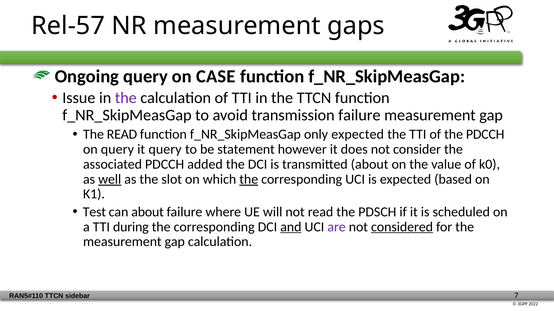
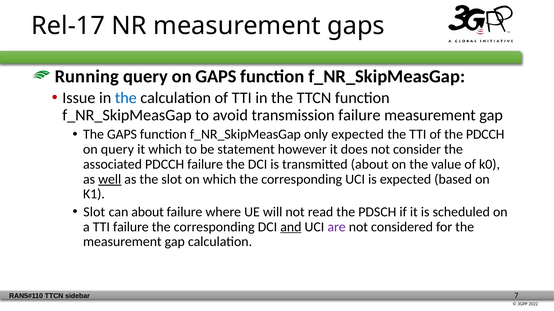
Rel-57: Rel-57 -> Rel-17
Ongoing: Ongoing -> Running
on CASE: CASE -> GAPS
the at (126, 98) colour: purple -> blue
The READ: READ -> GAPS
it query: query -> which
PDCCH added: added -> failure
the at (249, 180) underline: present -> none
Test at (94, 212): Test -> Slot
TTI during: during -> failure
considered underline: present -> none
